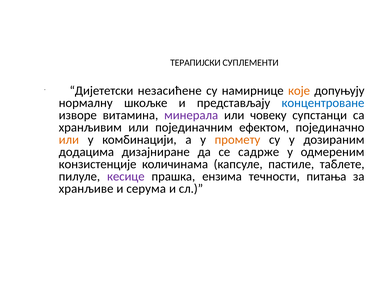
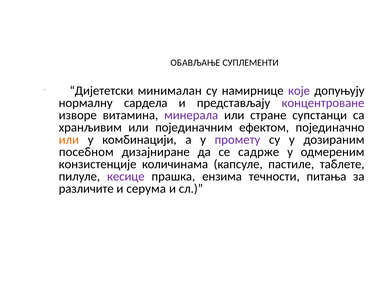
ТЕРАПИЈСКИ: ТЕРАПИЈСКИ -> ОБАВЉАЊЕ
незасићене: незасићене -> минималан
које colour: orange -> purple
шкољке: шкољке -> сардела
концентроване colour: blue -> purple
човеку: човеку -> стране
промету colour: orange -> purple
додацима: додацима -> посебном
хранљиве: хранљиве -> различите
